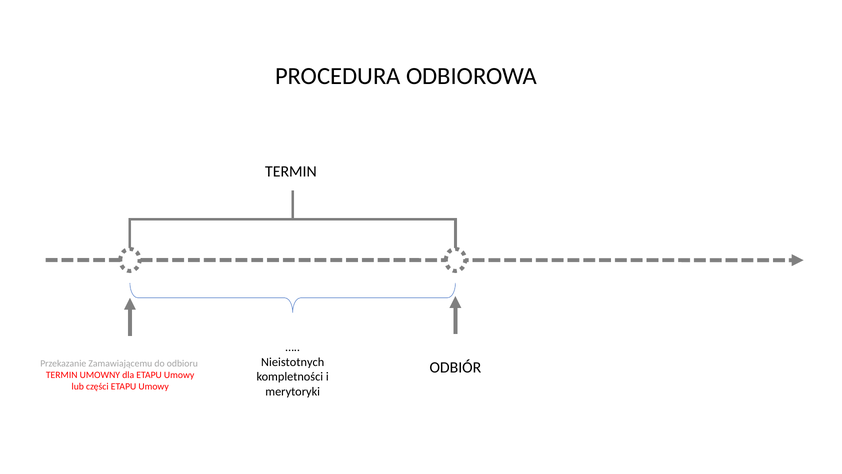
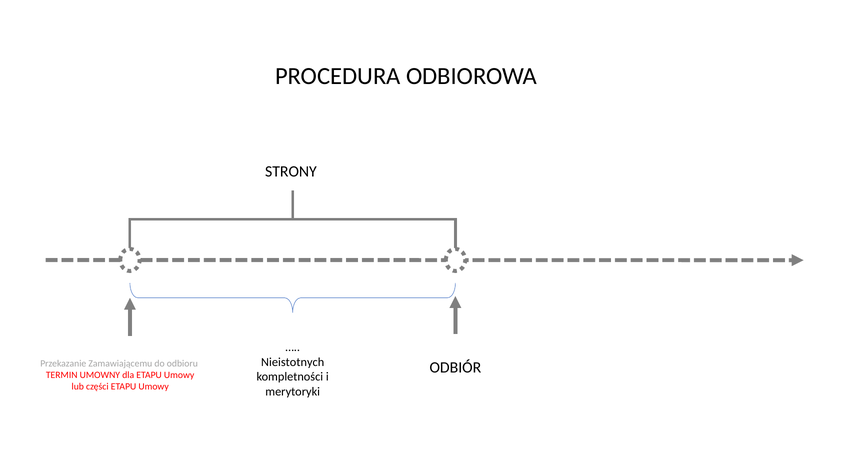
TERMIN at (291, 171): TERMIN -> STRONY
